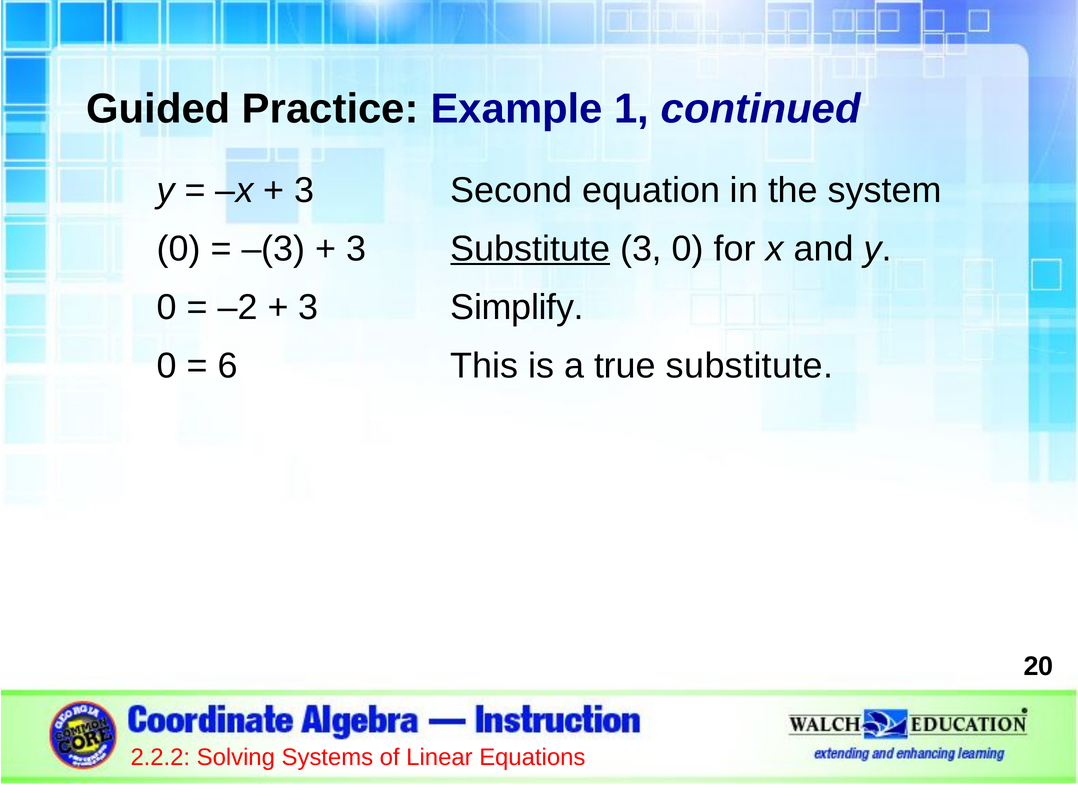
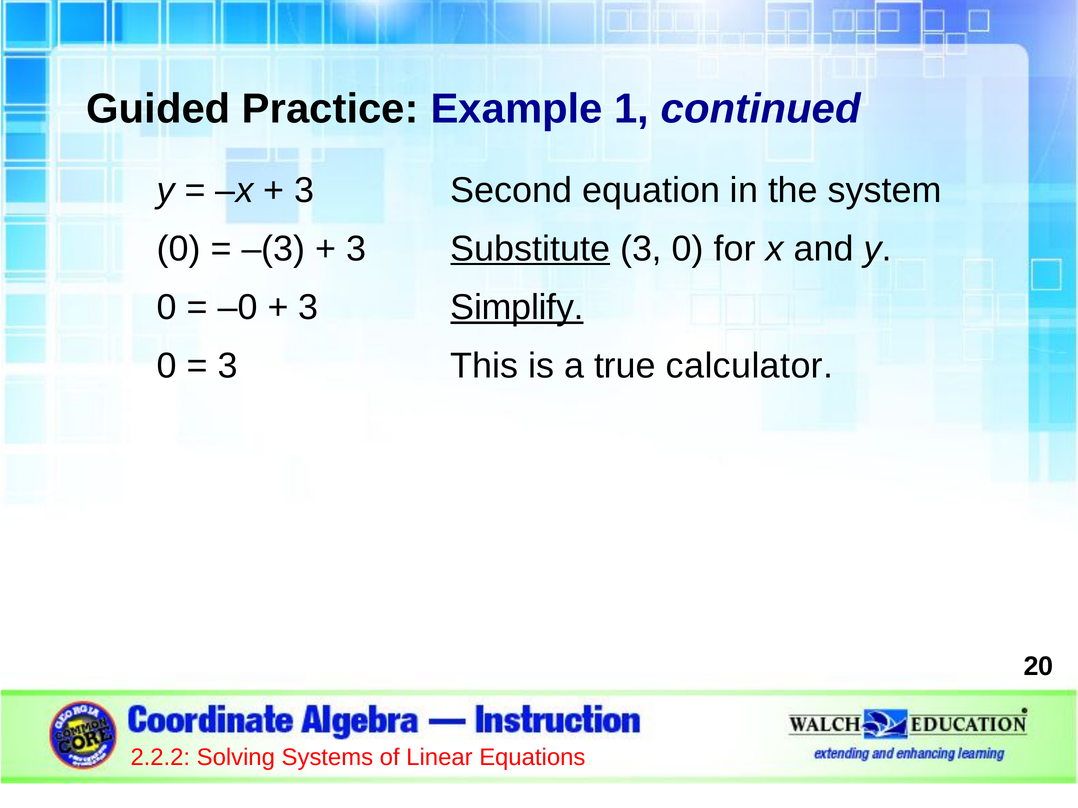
–2: –2 -> –0
Simplify underline: none -> present
6 at (228, 366): 6 -> 3
true substitute: substitute -> calculator
